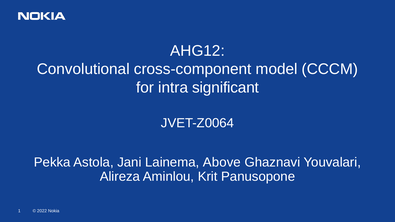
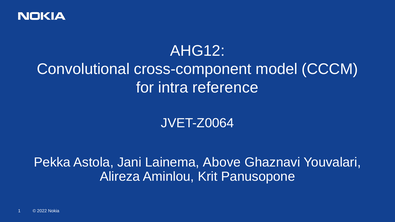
significant: significant -> reference
